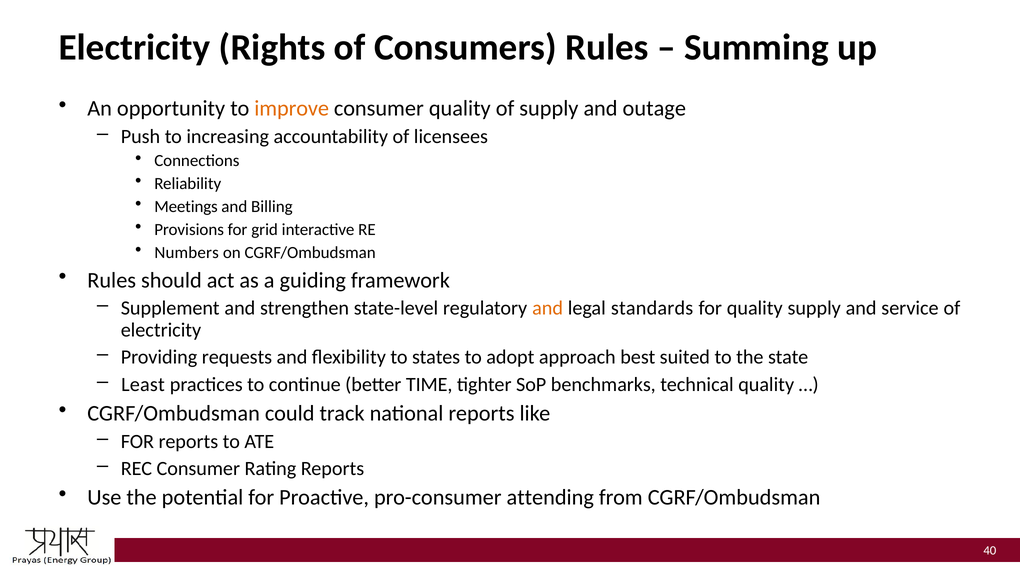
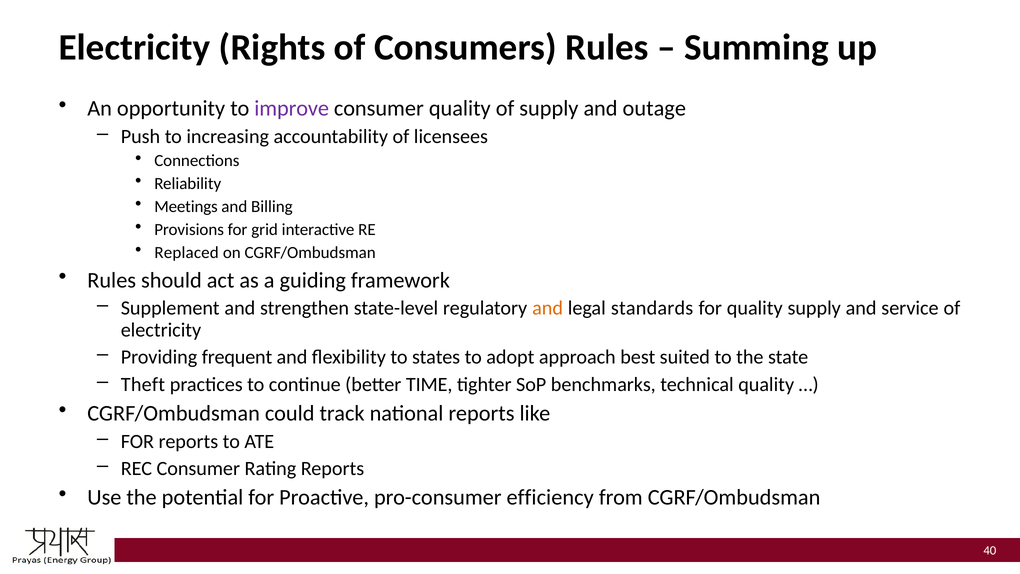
improve colour: orange -> purple
Numbers: Numbers -> Replaced
requests: requests -> frequent
Least: Least -> Theft
attending: attending -> efficiency
